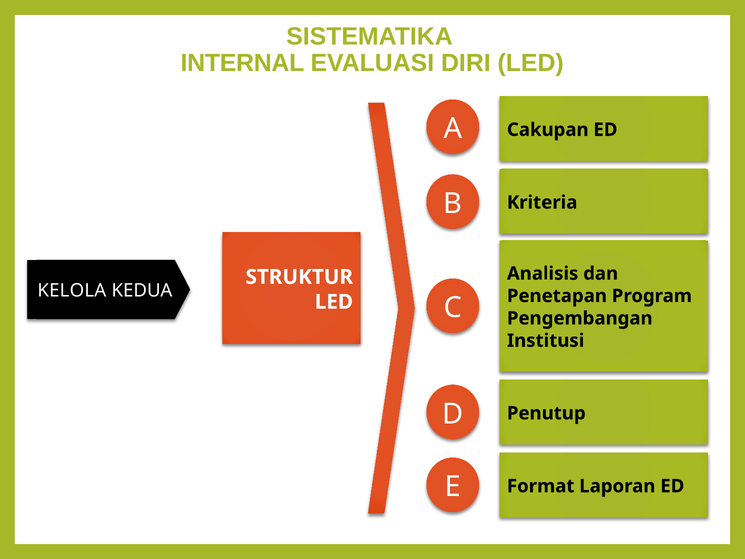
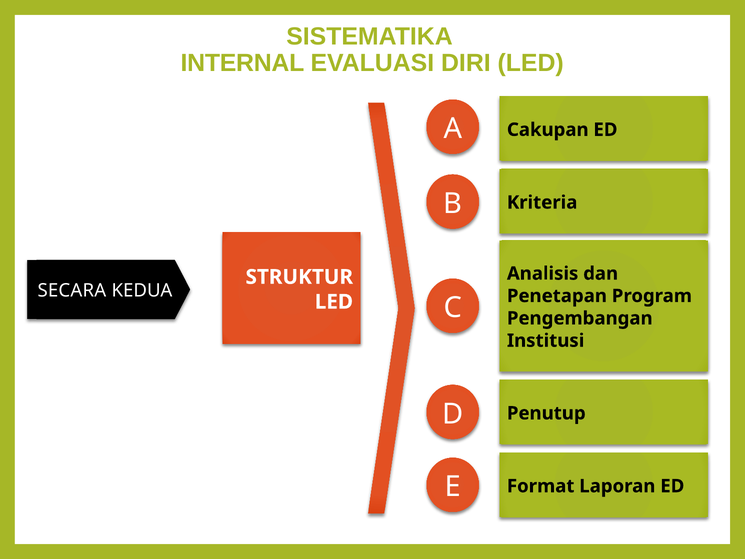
KELOLA: KELOLA -> SECARA
